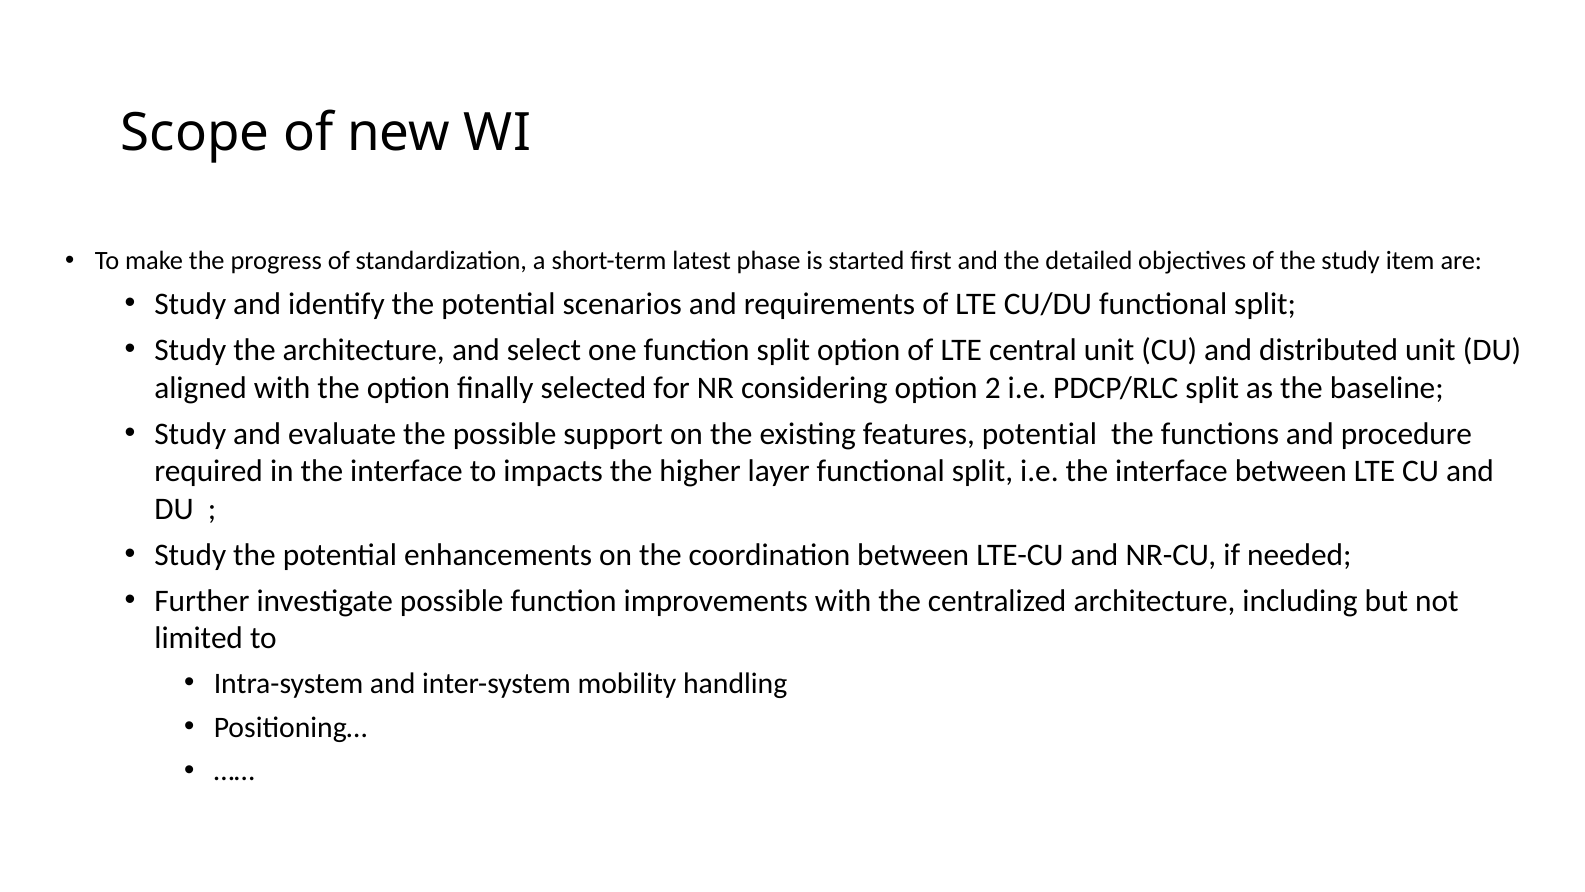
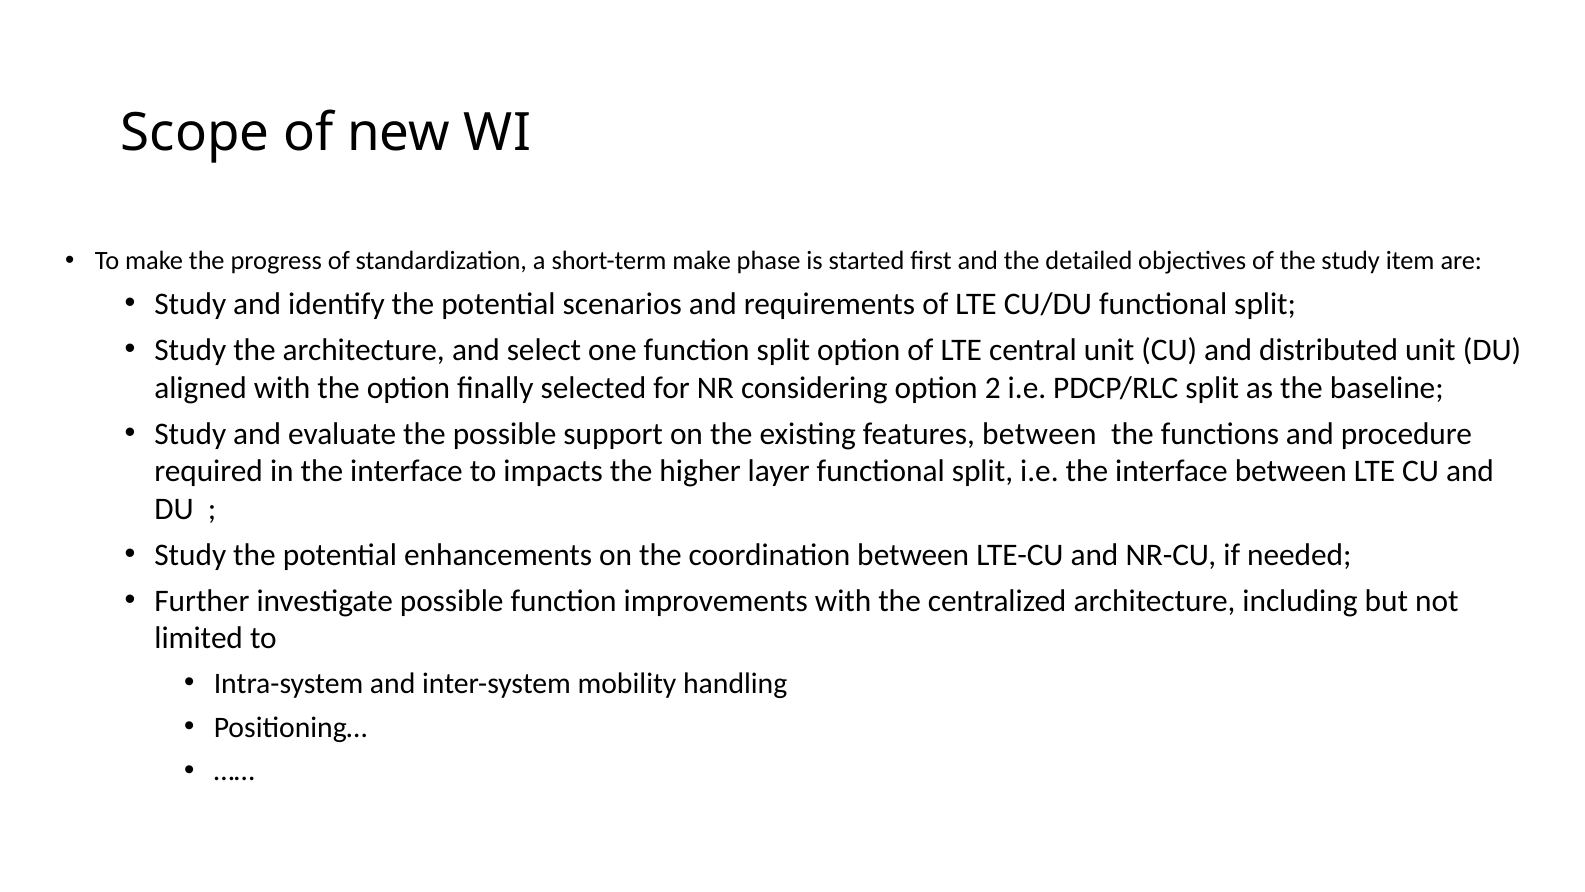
short-term latest: latest -> make
features potential: potential -> between
